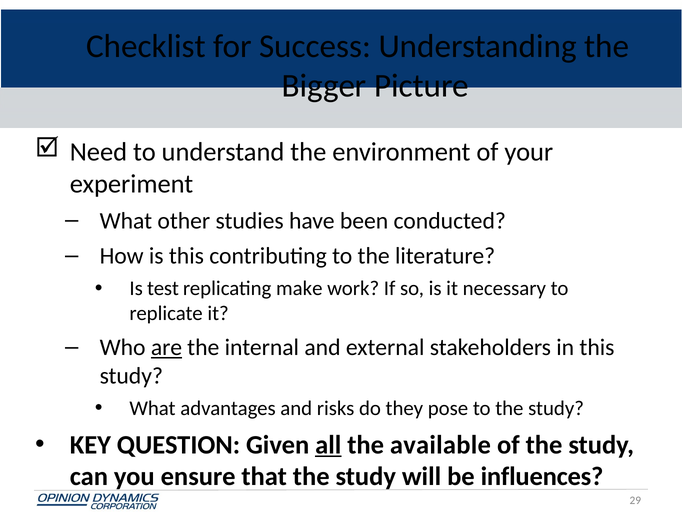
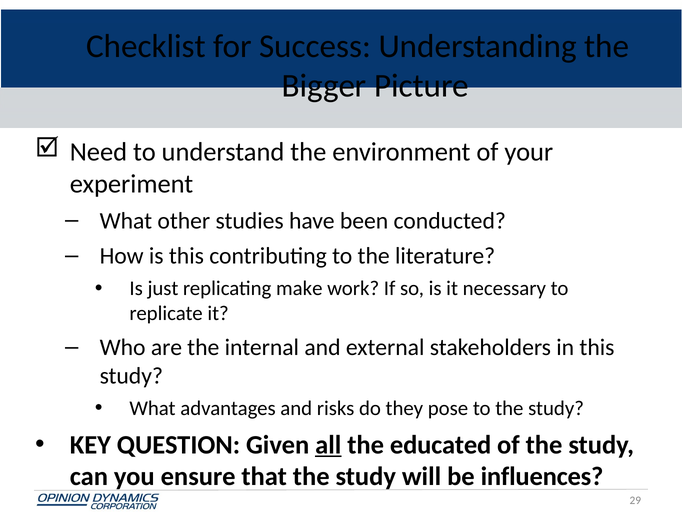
test: test -> just
are underline: present -> none
available: available -> educated
